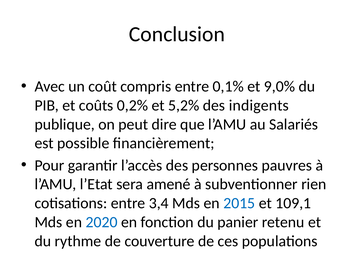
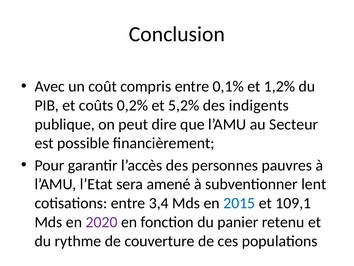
9,0%: 9,0% -> 1,2%
Salariés: Salariés -> Secteur
rien: rien -> lent
2020 colour: blue -> purple
